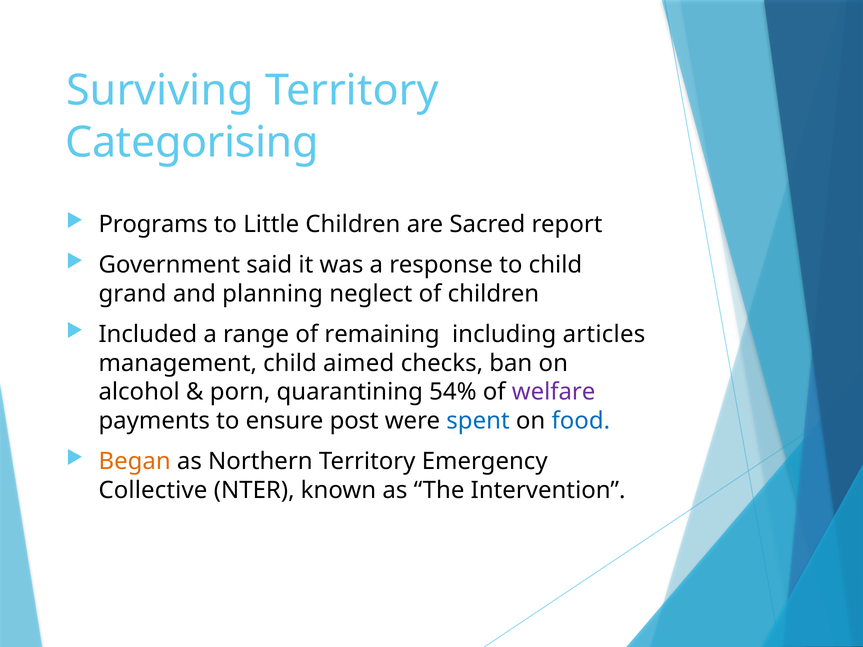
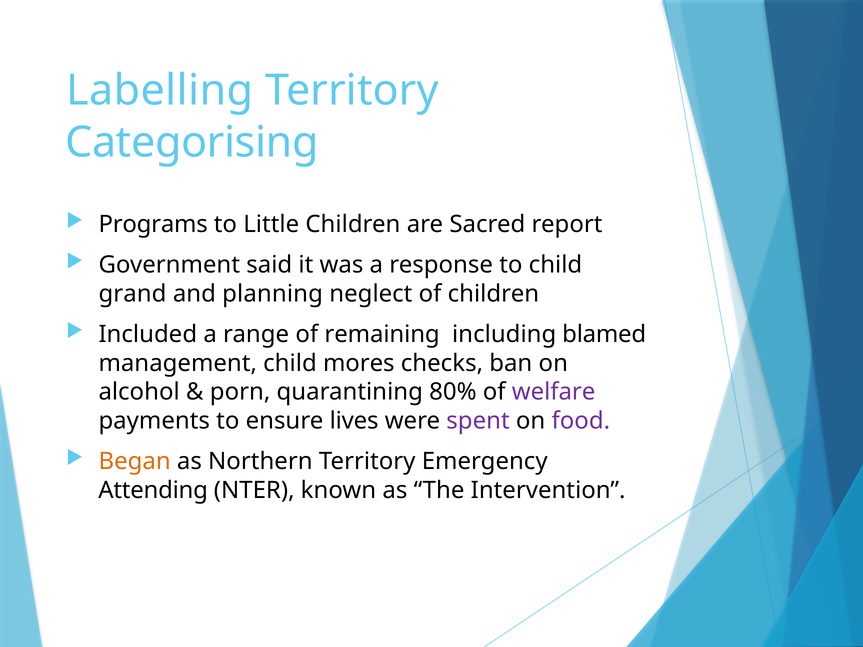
Surviving: Surviving -> Labelling
articles: articles -> blamed
aimed: aimed -> mores
54%: 54% -> 80%
post: post -> lives
spent colour: blue -> purple
food colour: blue -> purple
Collective: Collective -> Attending
